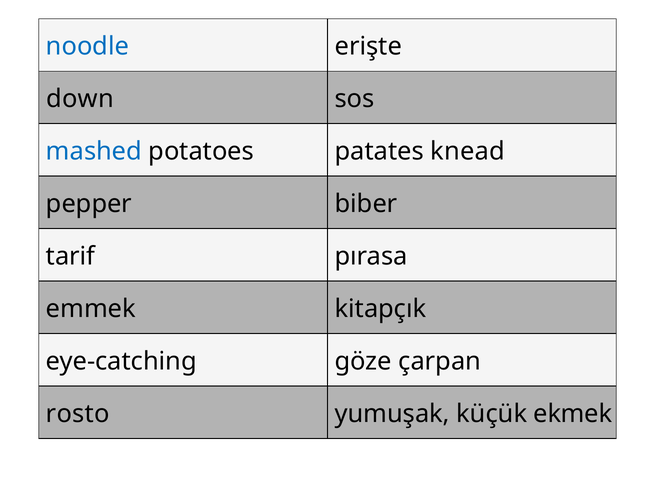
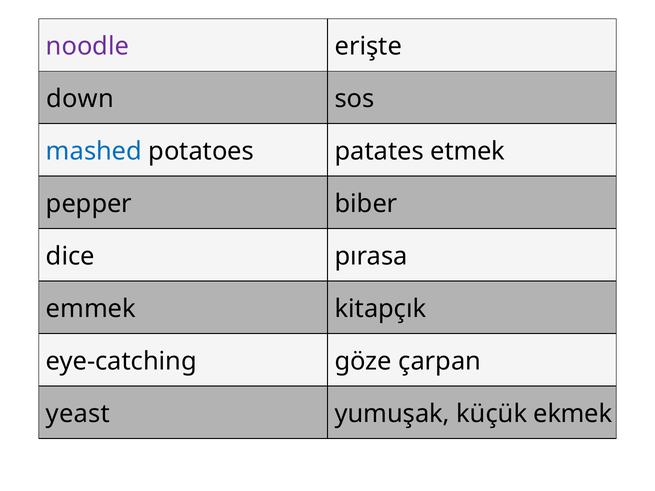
noodle colour: blue -> purple
knead: knead -> etmek
tarif: tarif -> dice
rosto: rosto -> yeast
